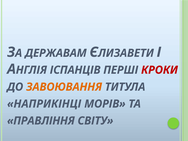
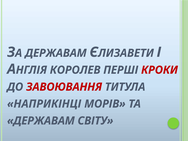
ІСПАНЦІВ: ІСПАНЦІВ -> КОРОЛЕВ
ЗАВОЮВАННЯ colour: orange -> red
ПРАВЛІННЯ at (41, 121): ПРАВЛІННЯ -> ДЕРЖАВАМ
